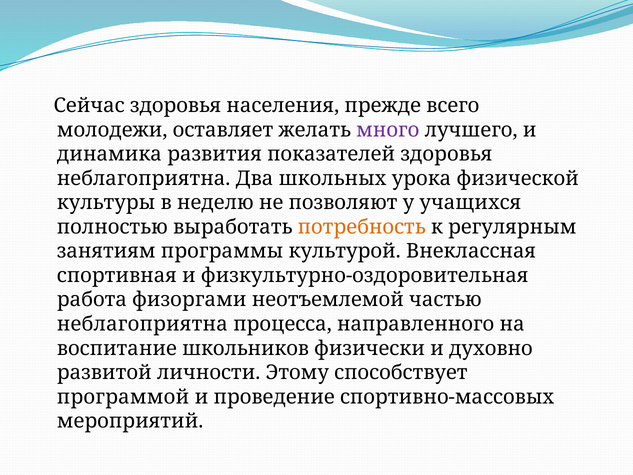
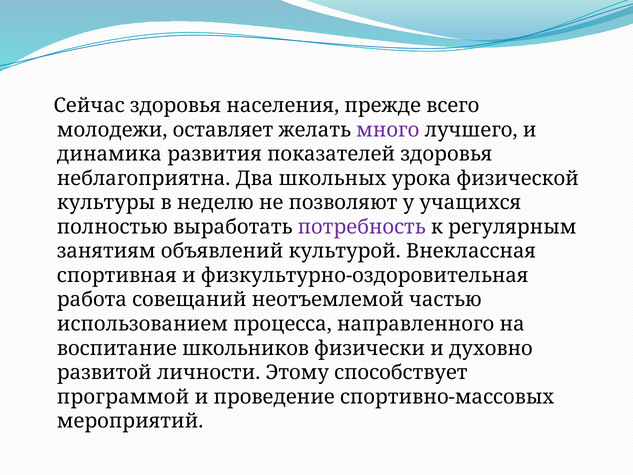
потребность colour: orange -> purple
программы: программы -> объявлений
физоргами: физоргами -> совещаний
неблагоприятна at (142, 324): неблагоприятна -> использованием
